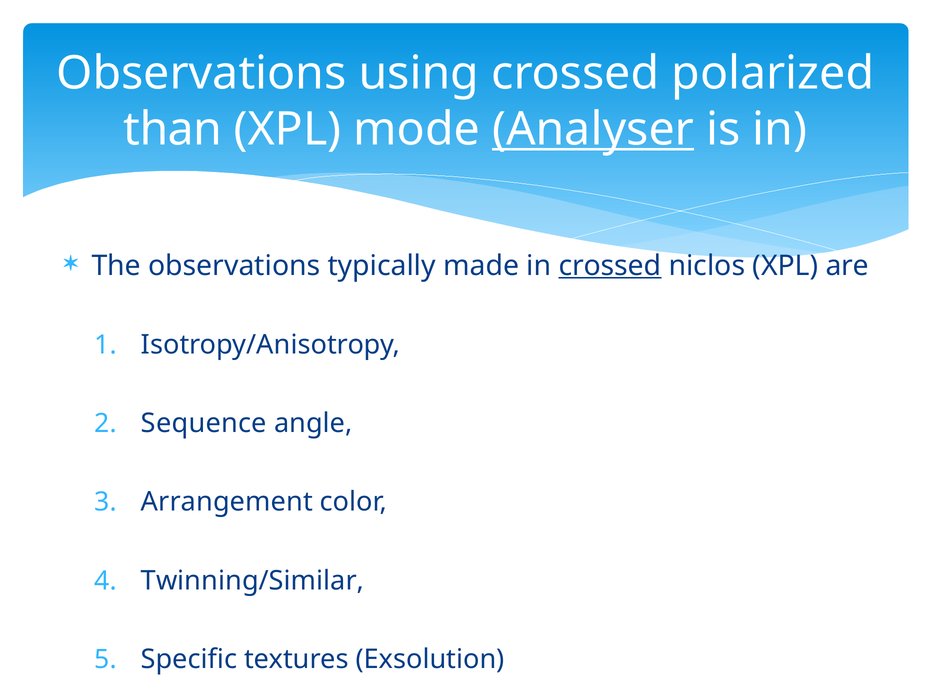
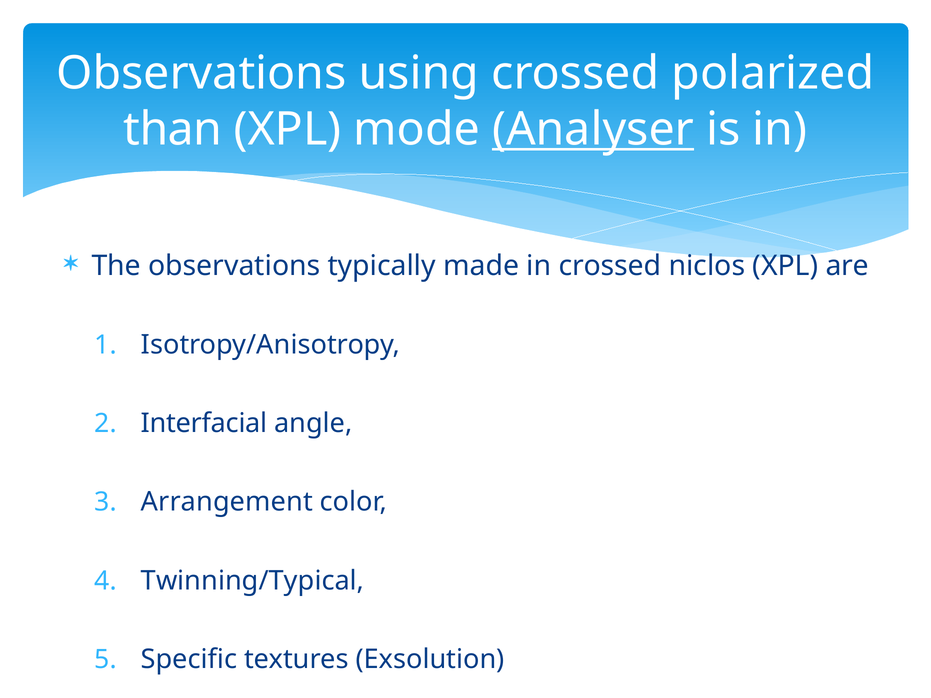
crossed at (610, 266) underline: present -> none
Sequence: Sequence -> Interfacial
Twinning/Similar: Twinning/Similar -> Twinning/Typical
